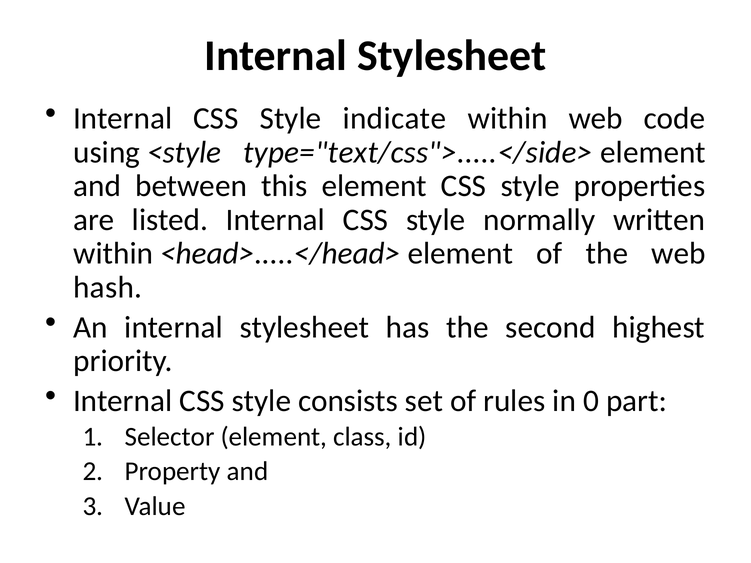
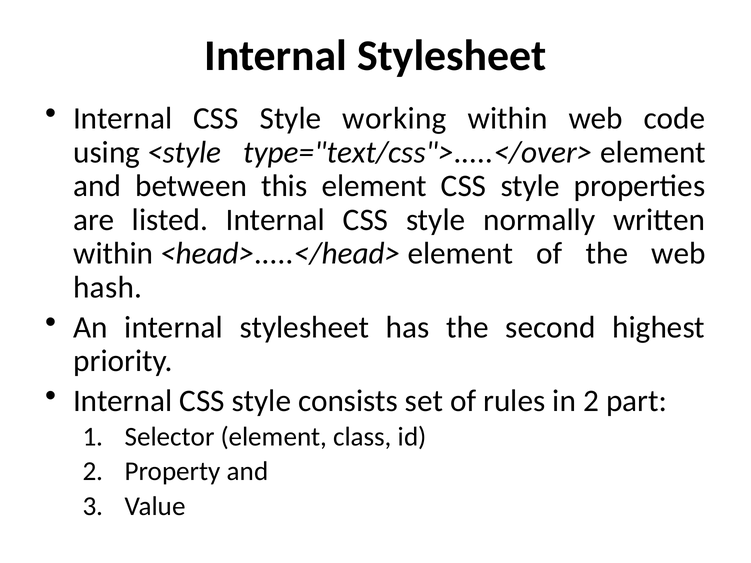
indicate: indicate -> working
type="text/css">.....</side>: type="text/css">.....</side> -> type="text/css">.....</over>
in 0: 0 -> 2
